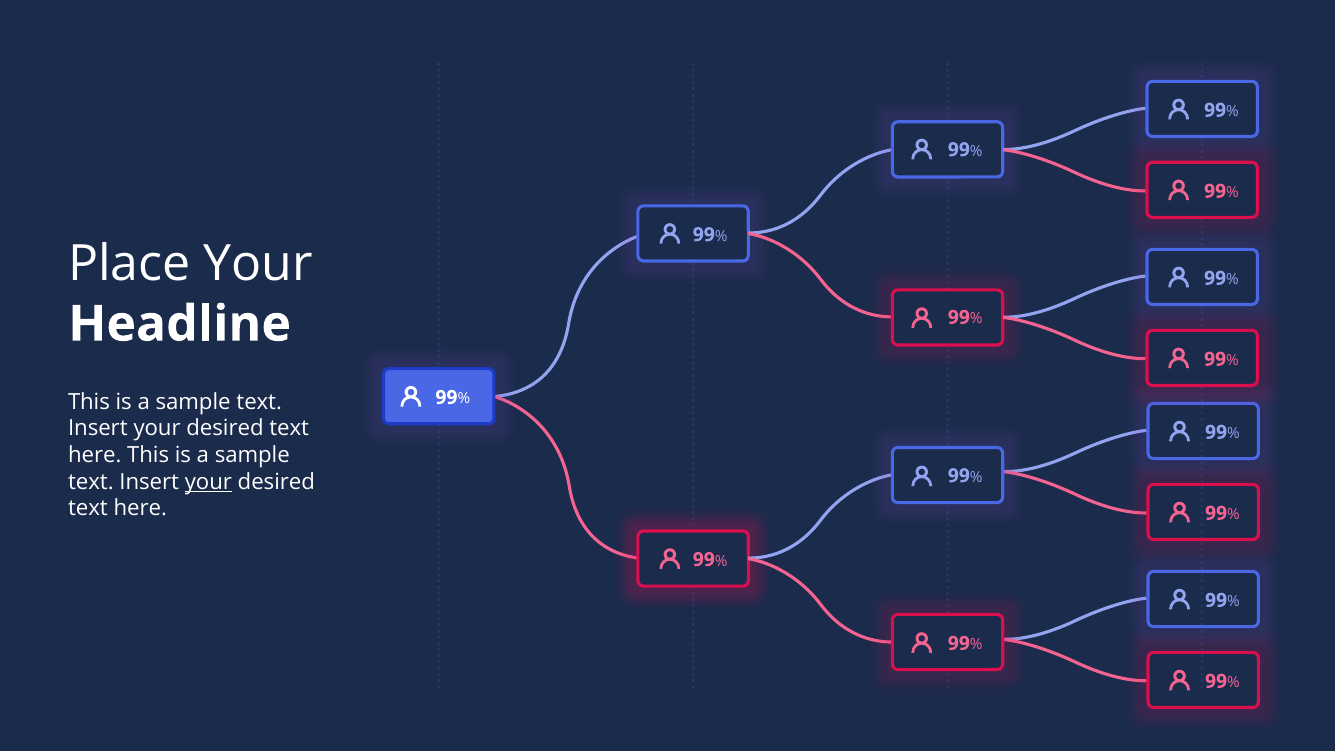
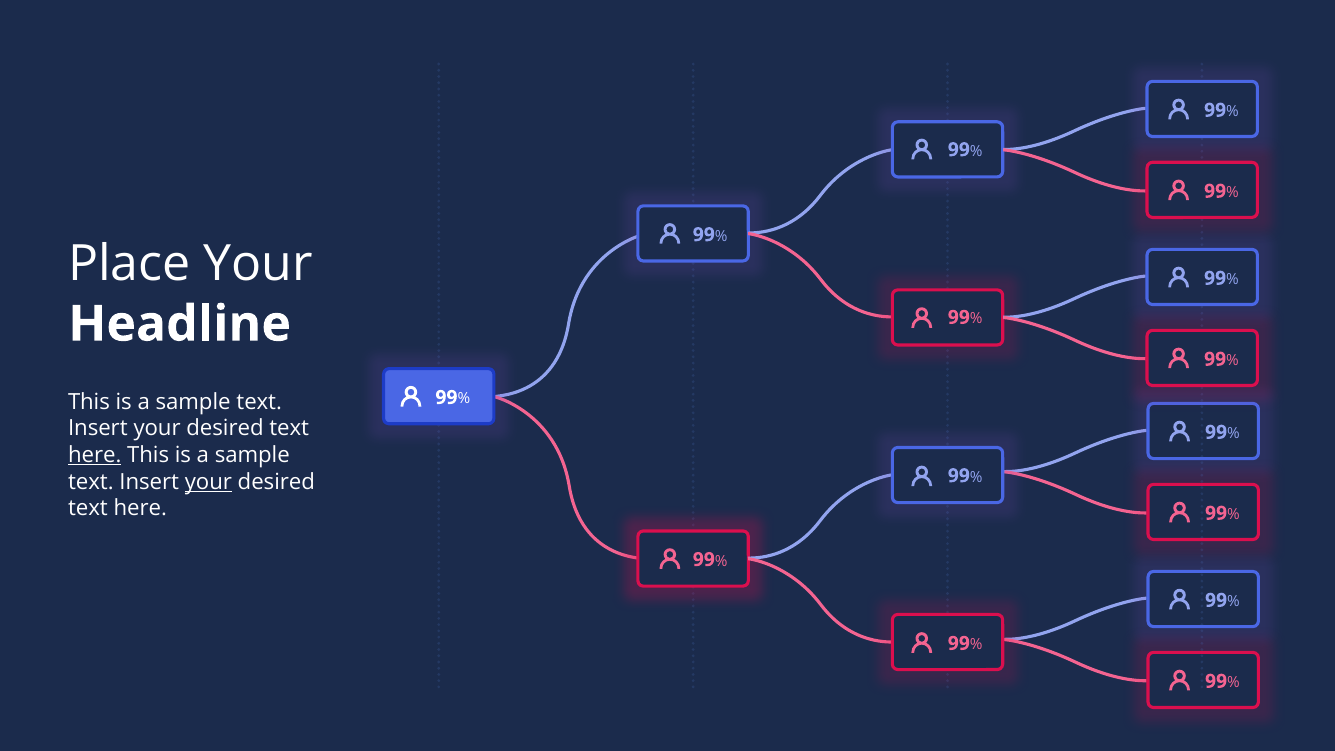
here at (95, 455) underline: none -> present
